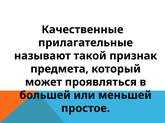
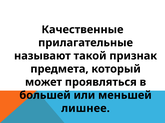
простое: простое -> лишнее
